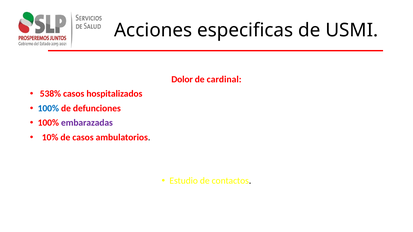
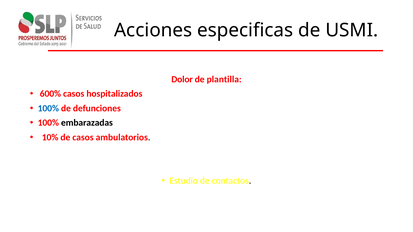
cardinal: cardinal -> plantilla
538%: 538% -> 600%
embarazadas colour: purple -> black
